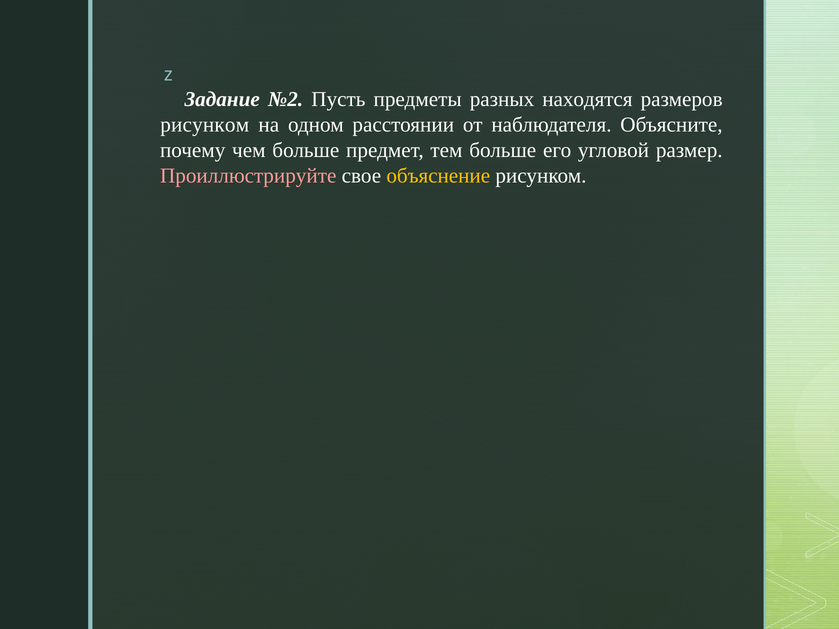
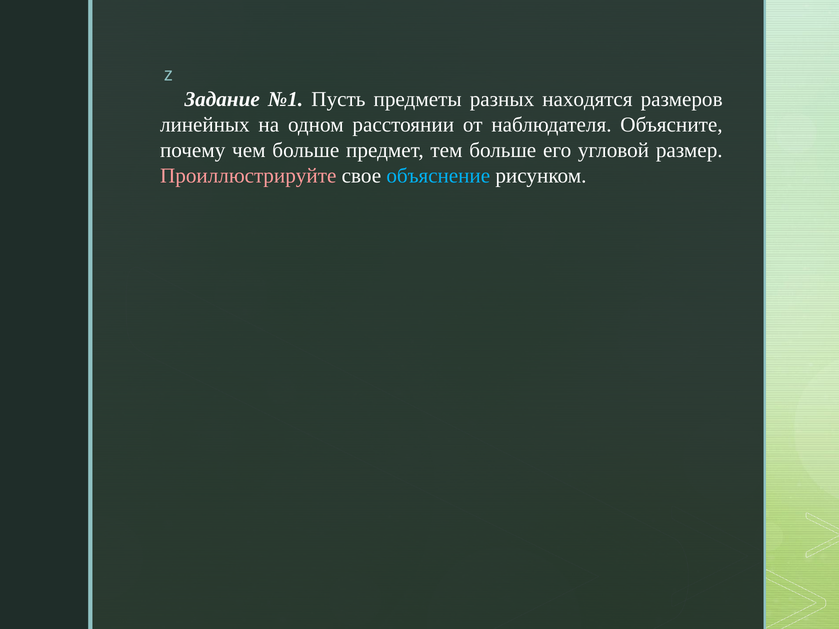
№2: №2 -> №1
рисунком at (205, 125): рисунком -> линейных
объяснение colour: yellow -> light blue
